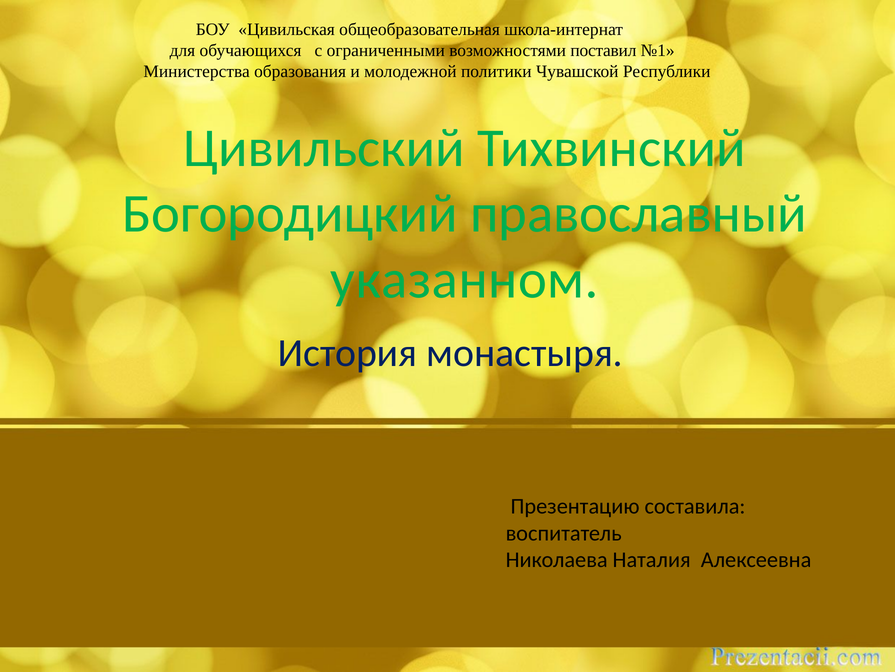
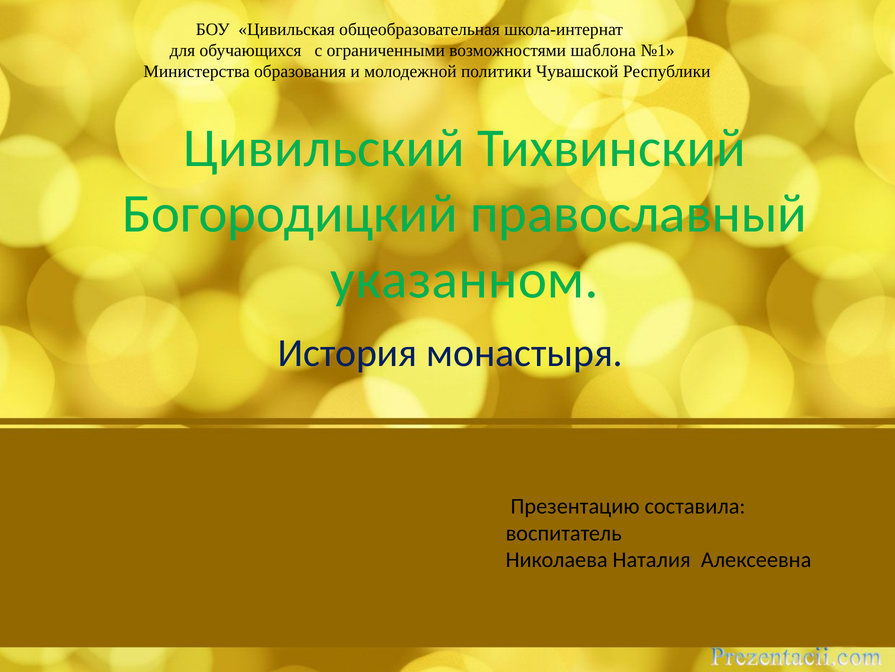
поставил: поставил -> шаблона
